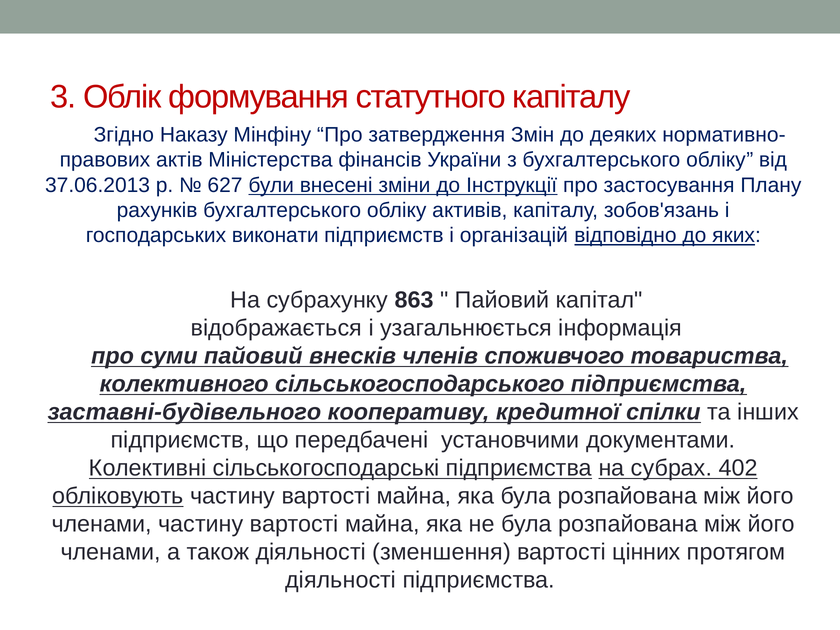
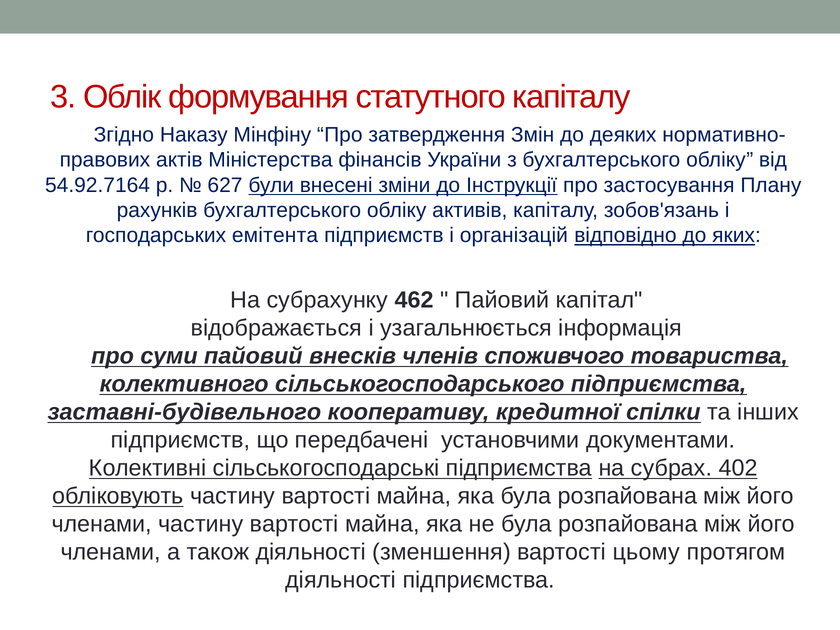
37.06.2013: 37.06.2013 -> 54.92.7164
виконати: виконати -> емітента
863: 863 -> 462
цінних: цінних -> цьому
